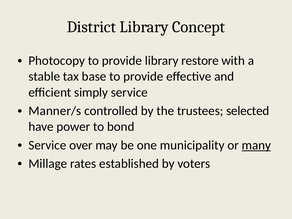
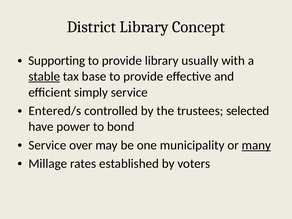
Photocopy: Photocopy -> Supporting
restore: restore -> usually
stable underline: none -> present
Manner/s: Manner/s -> Entered/s
